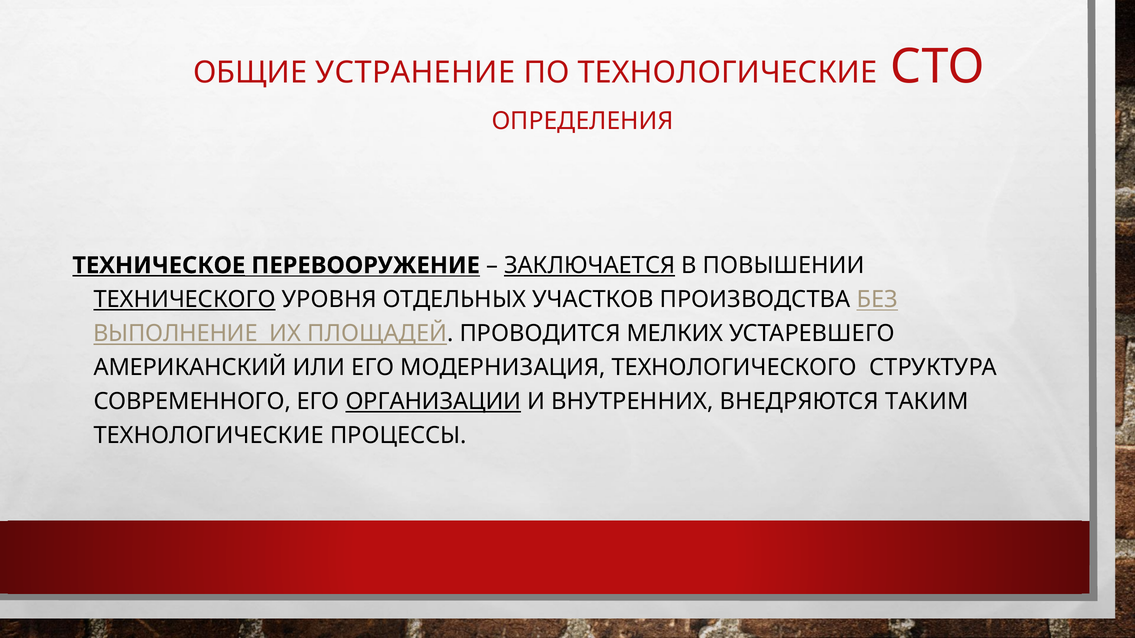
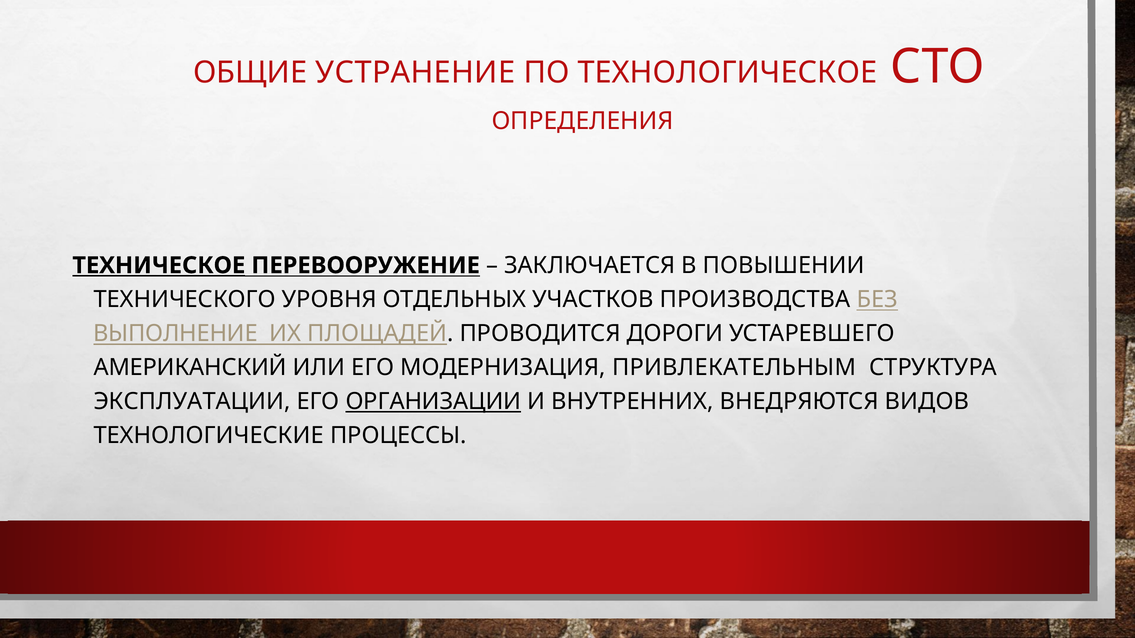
ПО ТЕХНОЛОГИЧЕСКИЕ: ТЕХНОЛОГИЧЕСКИЕ -> ТЕХНОЛОГИЧЕСКОЕ
ЗАКЛЮЧАЕТСЯ underline: present -> none
ТЕХНИЧЕСКОГО underline: present -> none
МЕЛКИХ: МЕЛКИХ -> ДОРОГИ
ТЕХНОЛОГИЧЕСКОГО: ТЕХНОЛОГИЧЕСКОГО -> ПРИВЛЕКАТЕЛЬНЫМ
СОВРЕМЕННОГО: СОВРЕМЕННОГО -> ЭКСПЛУАТАЦИИ
ТАКИМ: ТАКИМ -> ВИДОВ
